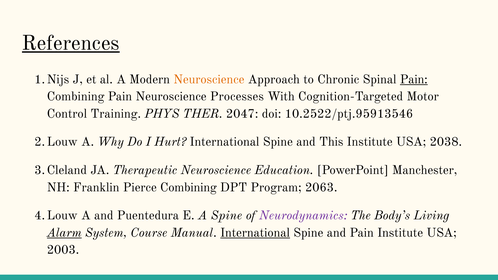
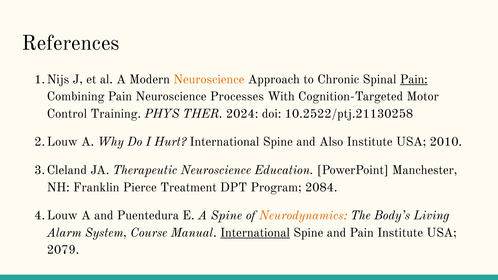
References underline: present -> none
2047: 2047 -> 2024
10.2522/ptj.95913546: 10.2522/ptj.95913546 -> 10.2522/ptj.21130258
This: This -> Also
2038: 2038 -> 2010
Pierce Combining: Combining -> Treatment
2063: 2063 -> 2084
Neurodynamics colour: purple -> orange
Alarm underline: present -> none
2003: 2003 -> 2079
